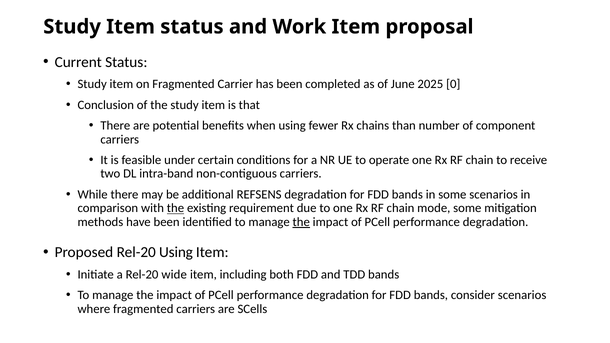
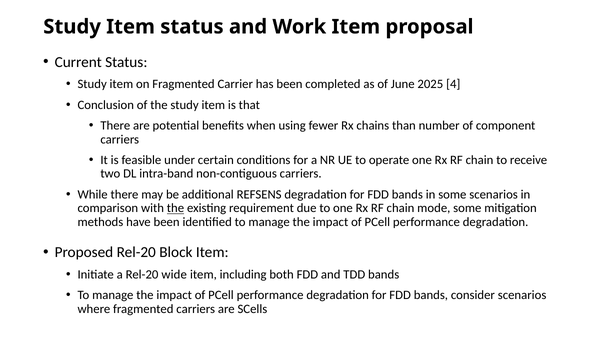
0: 0 -> 4
the at (301, 222) underline: present -> none
Rel-20 Using: Using -> Block
